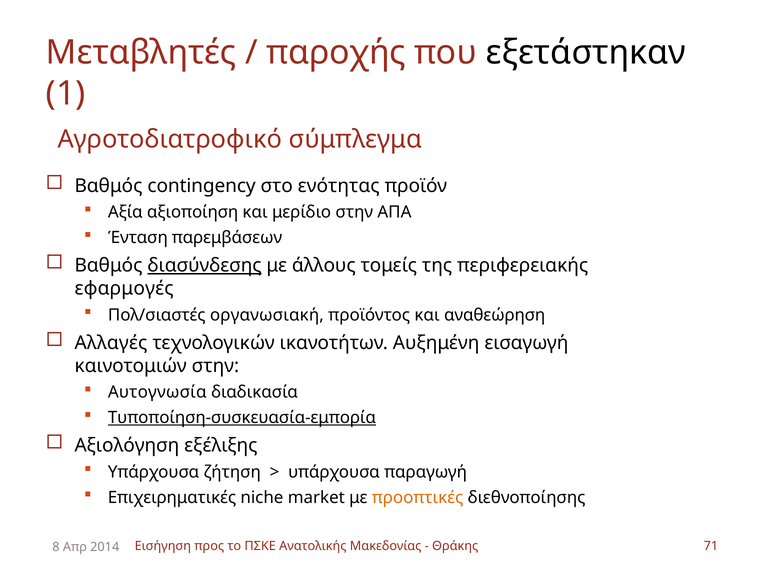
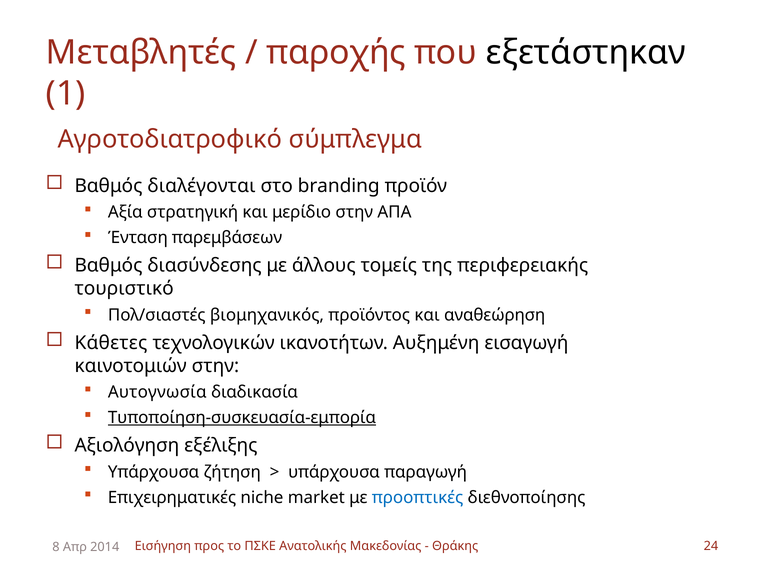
contingency: contingency -> διαλέγονται
ενότητας: ενότητας -> branding
αξιοποίηση: αξιοποίηση -> στρατηγική
διασύνδεσης underline: present -> none
εφαρμογές: εφαρμογές -> τουριστικό
οργανωσιακή: οργανωσιακή -> βιομηχανικός
Αλλαγές: Αλλαγές -> Κάθετες
προοπτικές colour: orange -> blue
71: 71 -> 24
